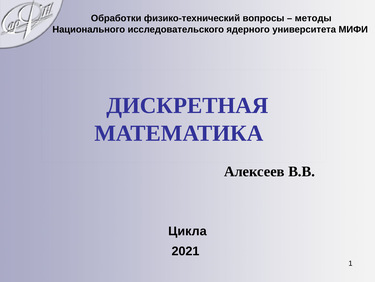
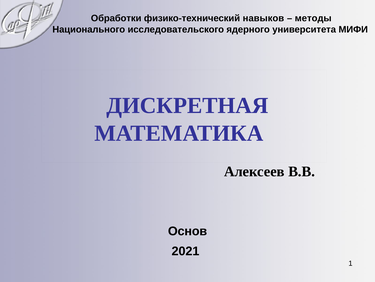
вопросы: вопросы -> навыков
Цикла: Цикла -> Основ
